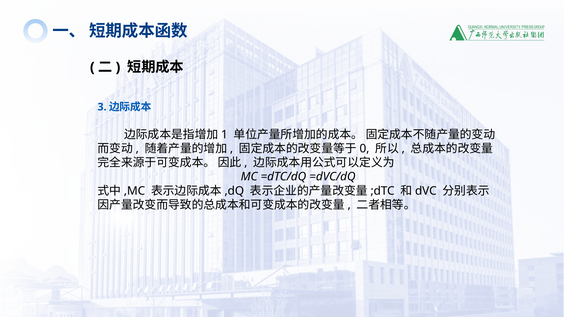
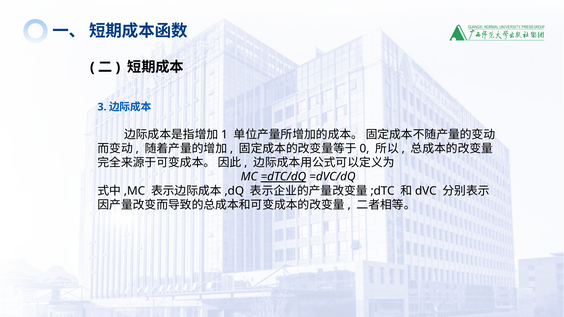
=dTC/dQ underline: none -> present
